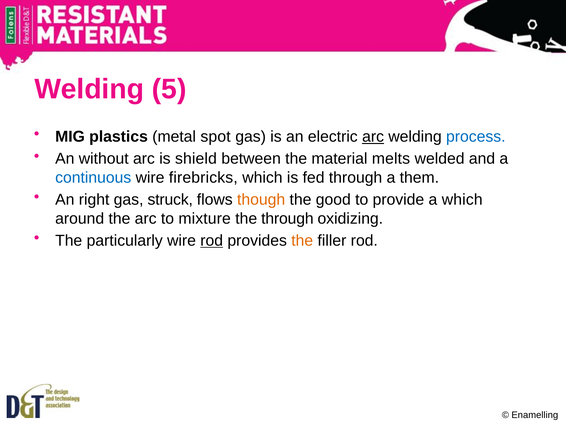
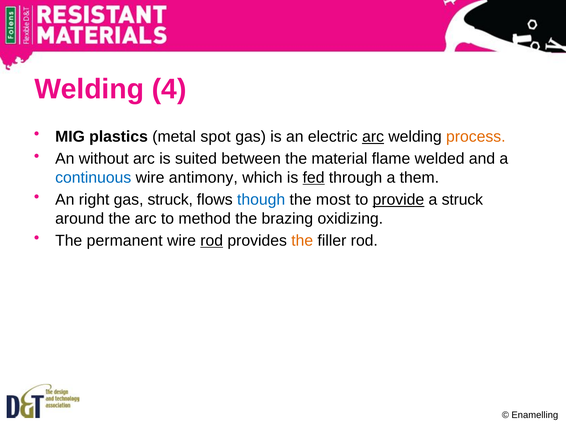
5: 5 -> 4
process colour: blue -> orange
shield: shield -> suited
melts: melts -> flame
firebricks: firebricks -> antimony
fed underline: none -> present
though colour: orange -> blue
good: good -> most
provide underline: none -> present
a which: which -> struck
mixture: mixture -> method
the through: through -> brazing
particularly: particularly -> permanent
